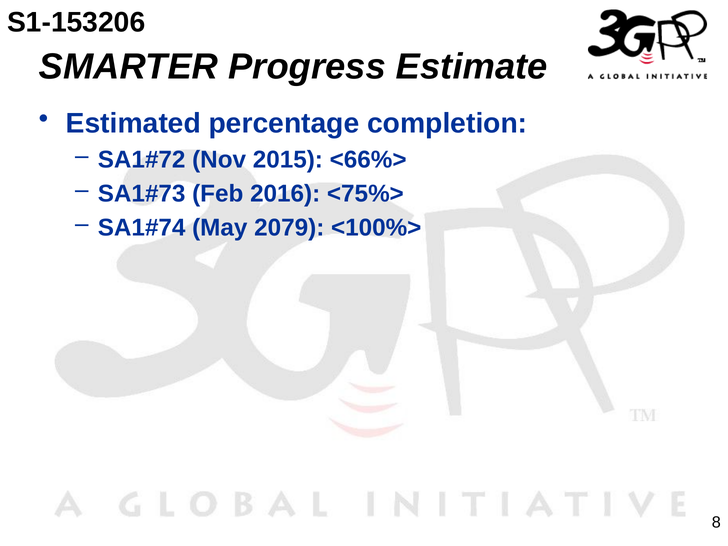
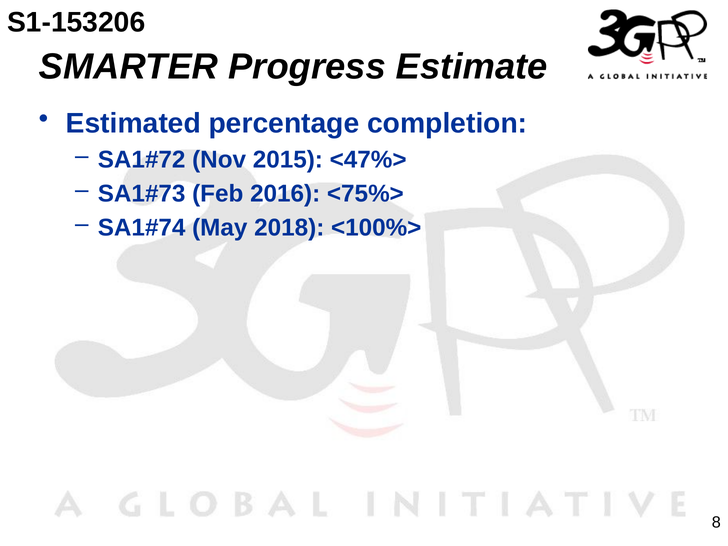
<66%>: <66%> -> <47%>
2079: 2079 -> 2018
